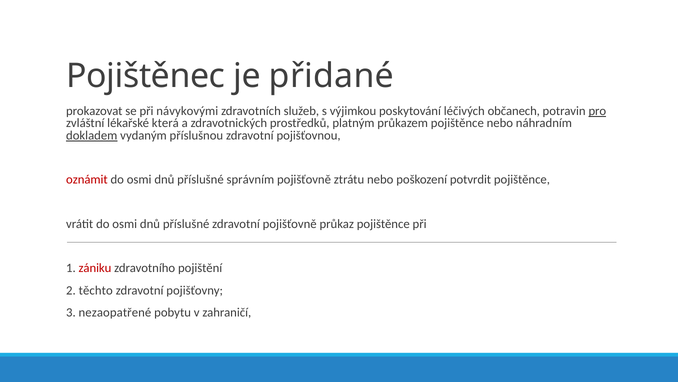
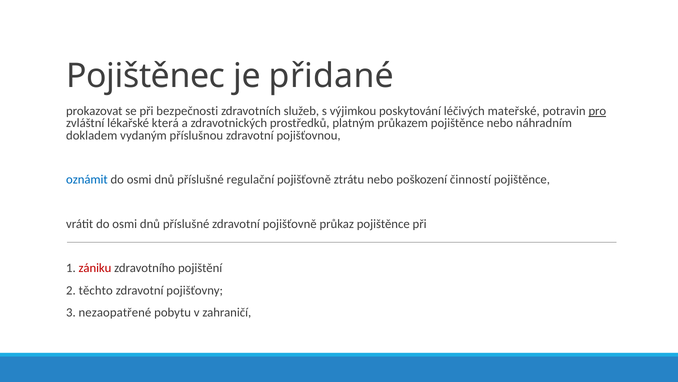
návykovými: návykovými -> bezpečnosti
občanech: občanech -> mateřské
dokladem underline: present -> none
oznámit colour: red -> blue
správním: správním -> regulační
potvrdit: potvrdit -> činností
